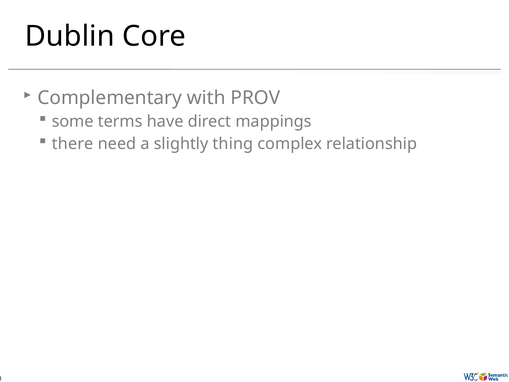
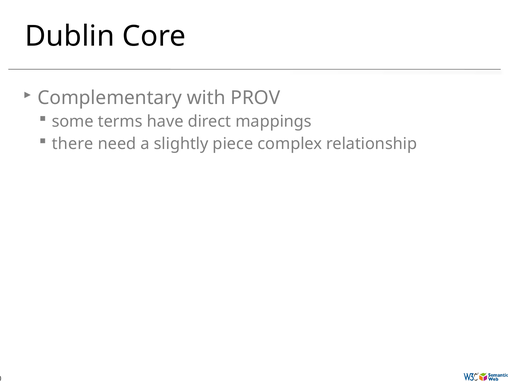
thing: thing -> piece
